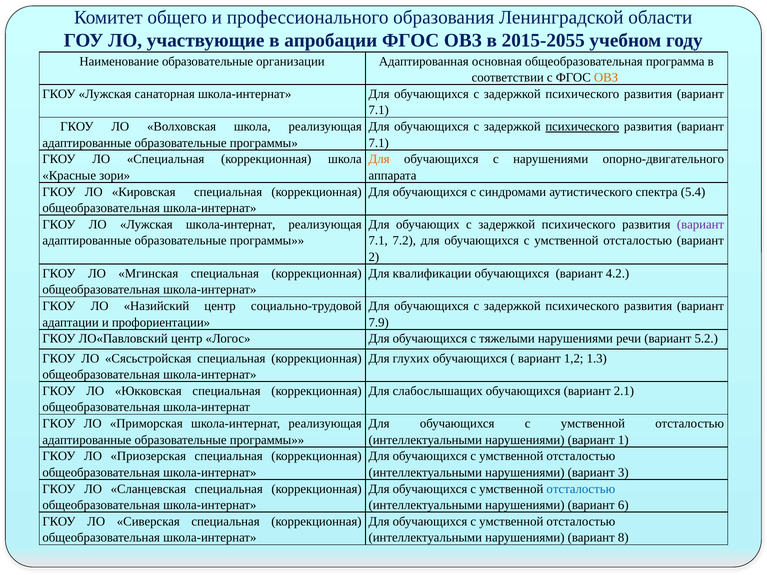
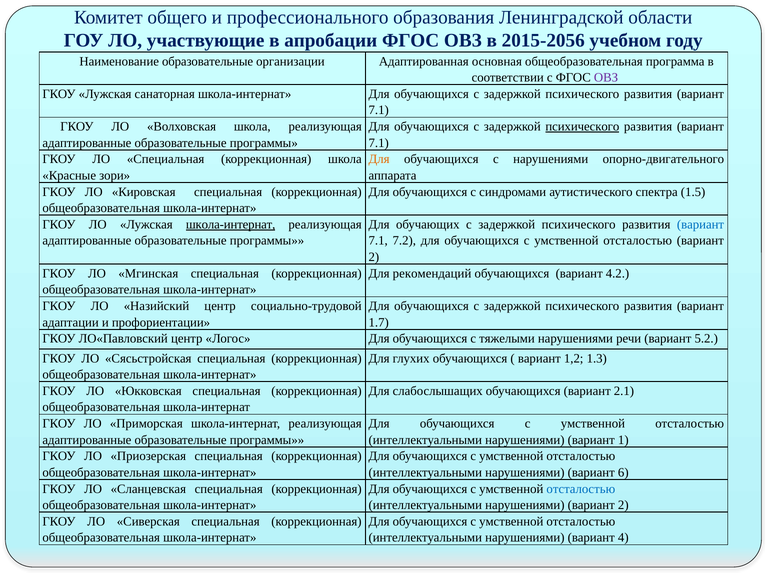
2015-2055: 2015-2055 -> 2015-2056
ОВЗ at (606, 78) colour: orange -> purple
5.4: 5.4 -> 1.5
школа-интернат at (231, 225) underline: none -> present
вариант at (700, 225) colour: purple -> blue
квалификации: квалификации -> рекомендаций
7.9: 7.9 -> 1.7
3: 3 -> 6
нарушениями вариант 6: 6 -> 2
8: 8 -> 4
